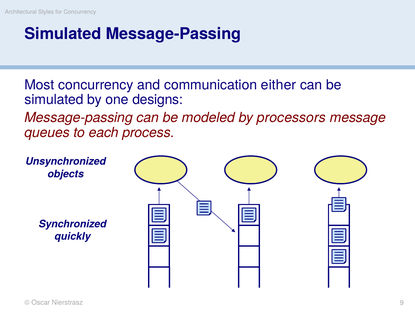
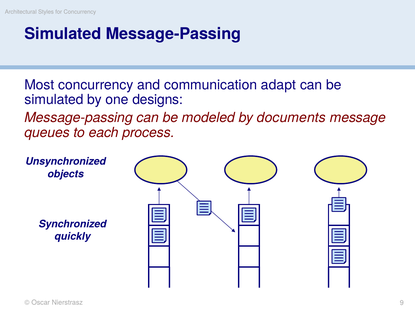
either: either -> adapt
processors: processors -> documents
